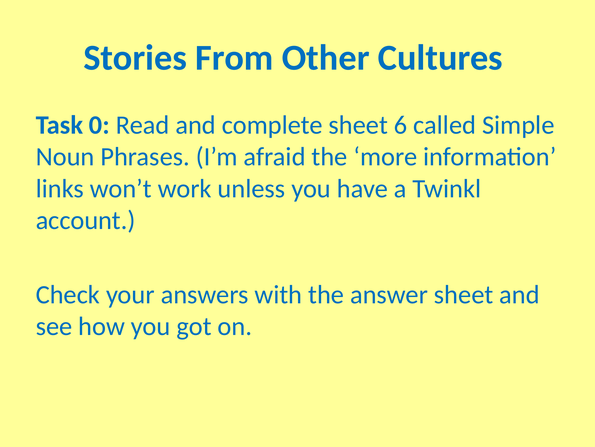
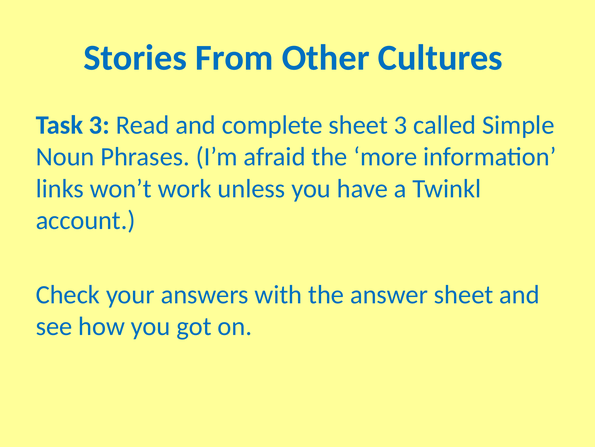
Task 0: 0 -> 3
sheet 6: 6 -> 3
